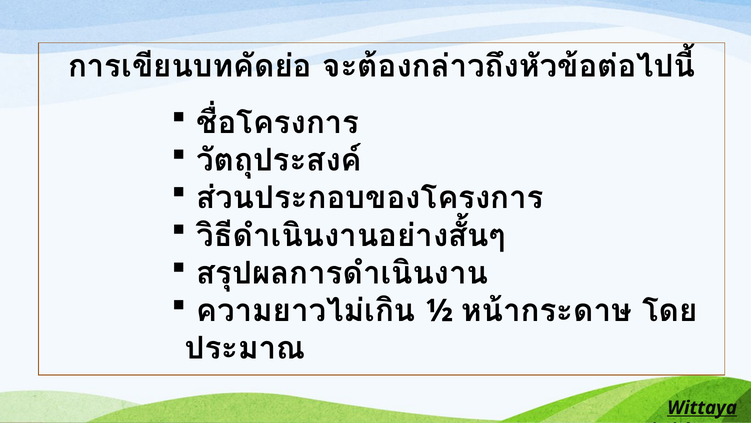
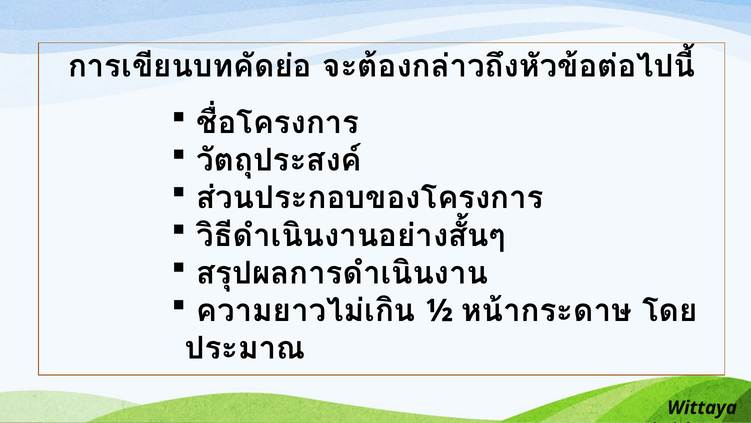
Wittaya underline: present -> none
